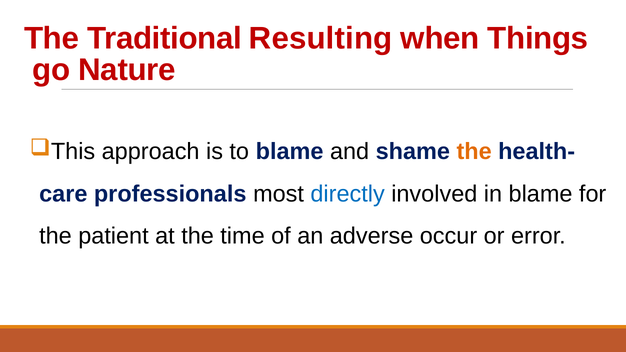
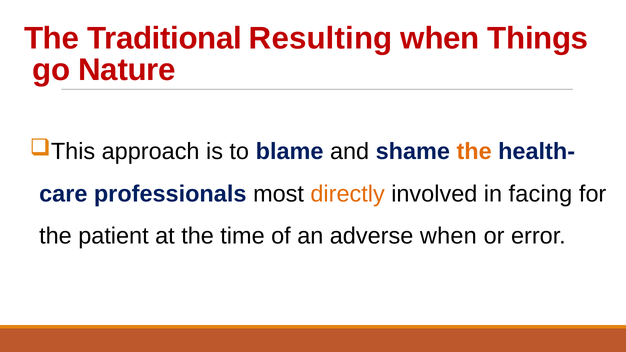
directly colour: blue -> orange
in blame: blame -> facing
adverse occur: occur -> when
